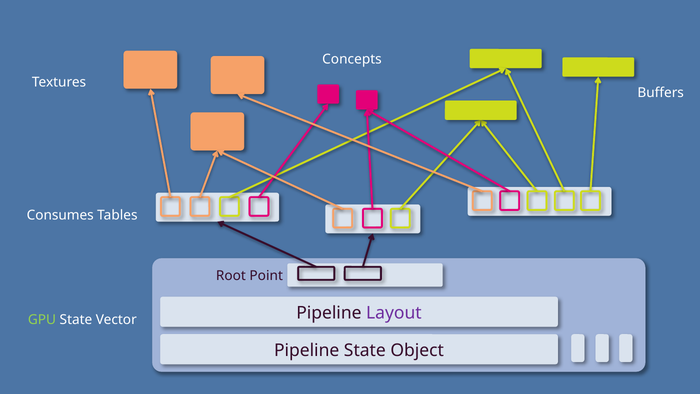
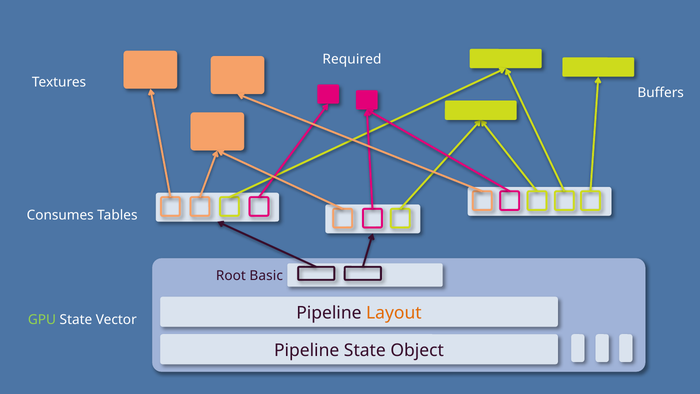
Concepts: Concepts -> Required
Point: Point -> Basic
Layout colour: purple -> orange
